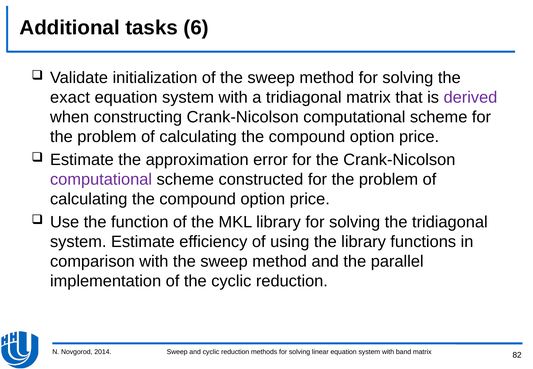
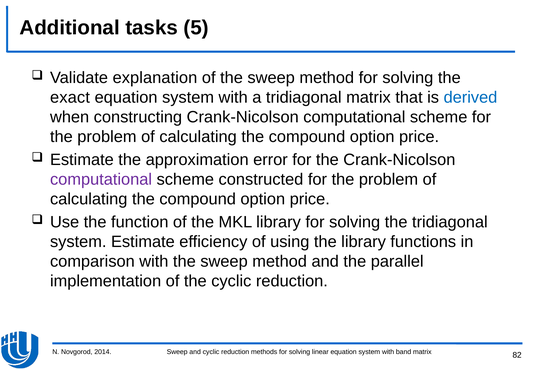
6: 6 -> 5
initialization: initialization -> explanation
derived colour: purple -> blue
